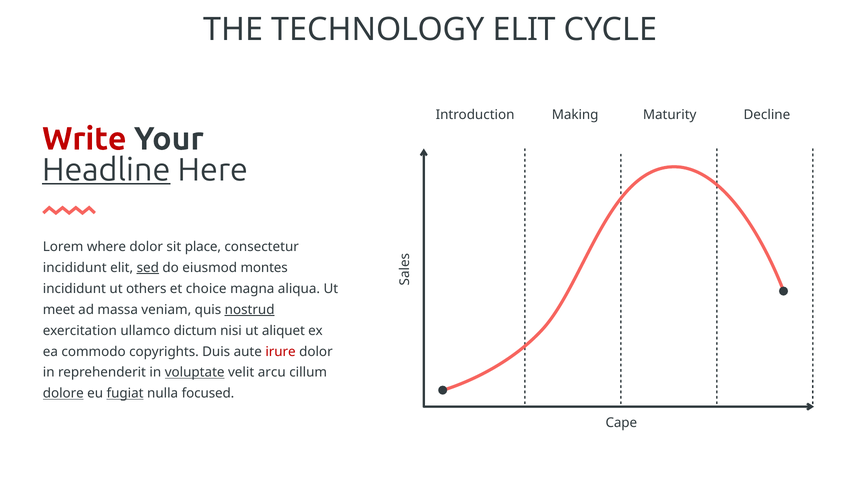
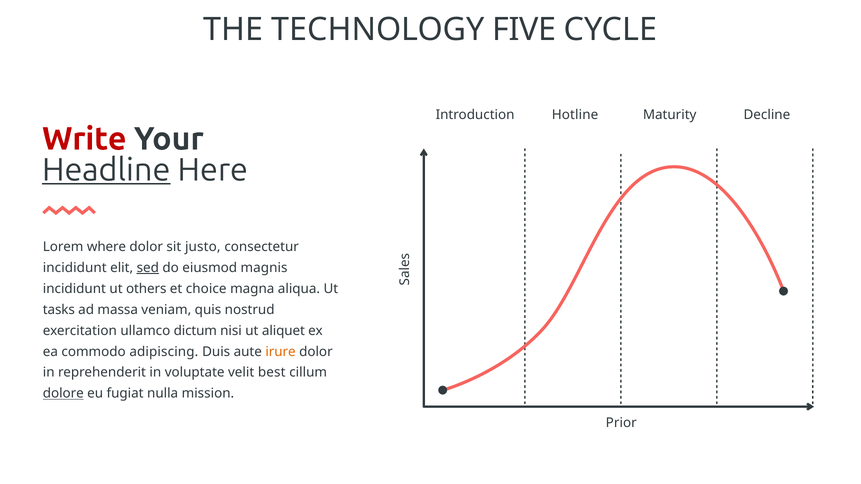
TECHNOLOGY ELIT: ELIT -> FIVE
Making: Making -> Hotline
place: place -> justo
montes: montes -> magnis
meet: meet -> tasks
nostrud underline: present -> none
copyrights: copyrights -> adipiscing
irure colour: red -> orange
voluptate underline: present -> none
arcu: arcu -> best
fugiat underline: present -> none
focused: focused -> mission
Cape: Cape -> Prior
